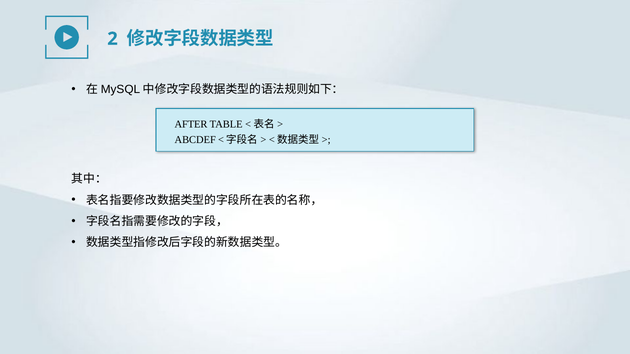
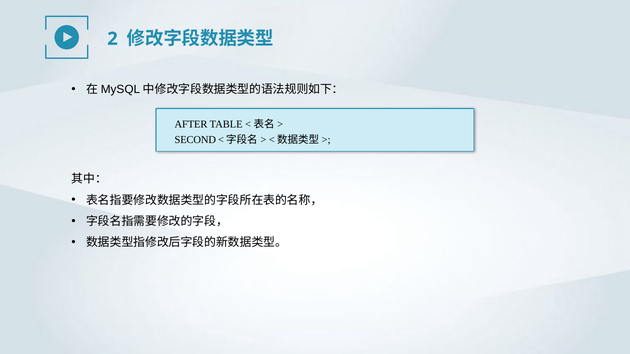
ABCDEF: ABCDEF -> SECOND
